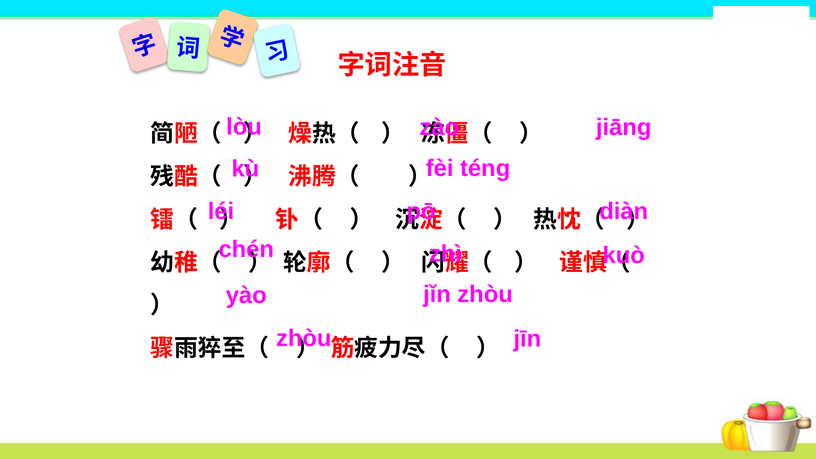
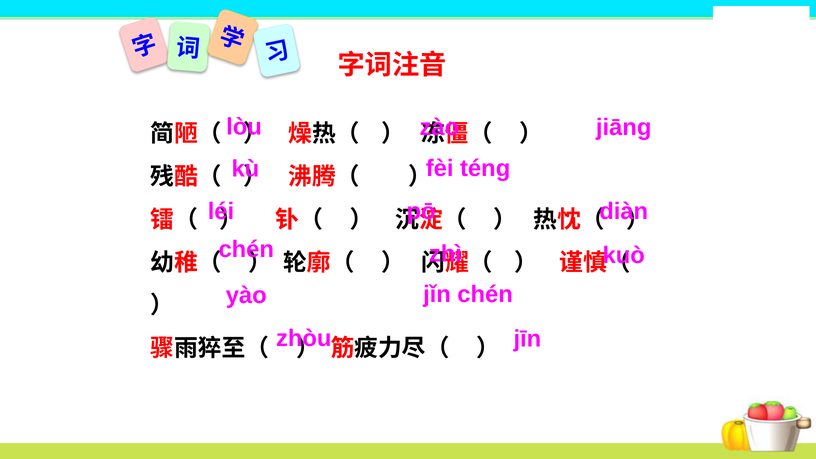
jǐn zhòu: zhòu -> chén
